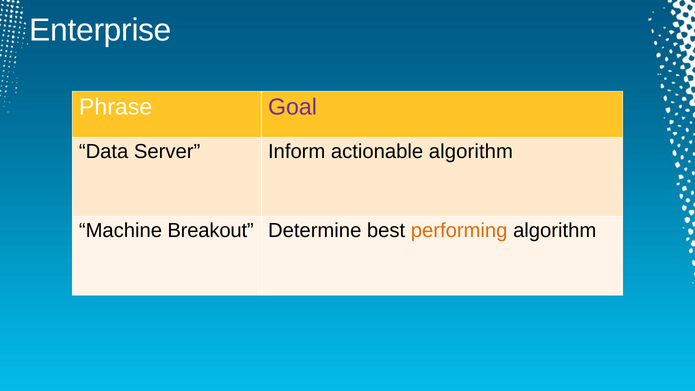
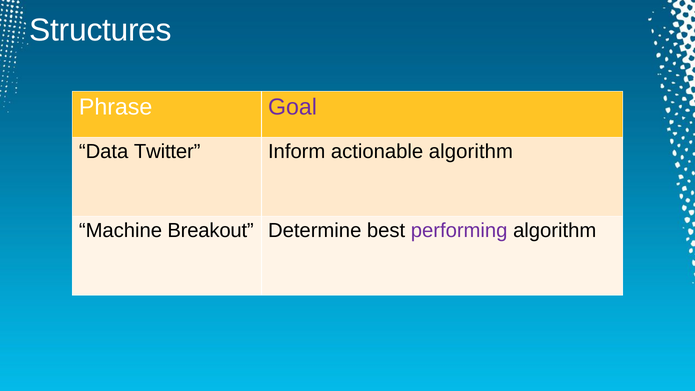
Enterprise: Enterprise -> Structures
Server: Server -> Twitter
performing colour: orange -> purple
